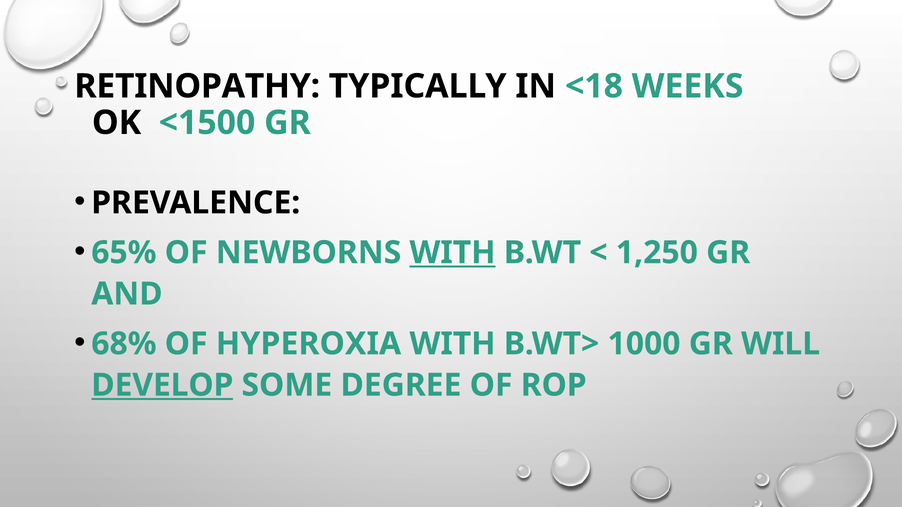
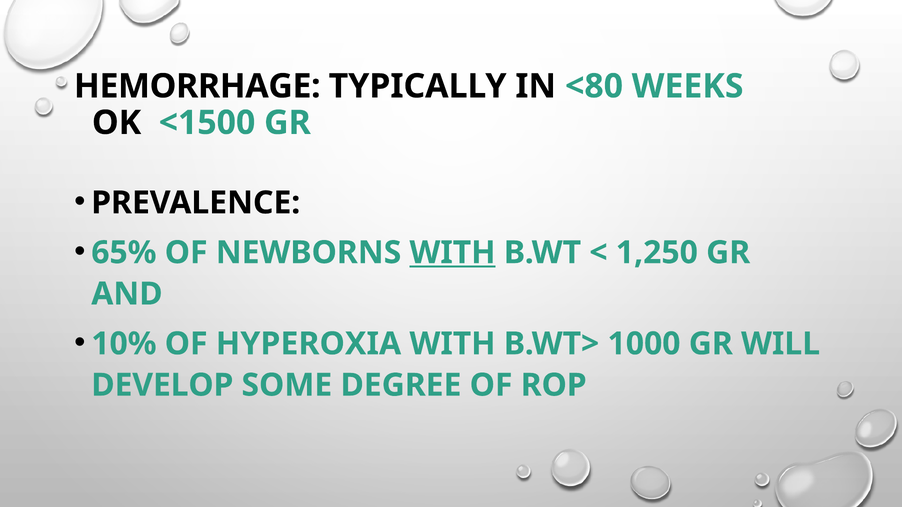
RETINOPATHY: RETINOPATHY -> HEMORRHAGE
<18: <18 -> <80
68%: 68% -> 10%
DEVELOP underline: present -> none
